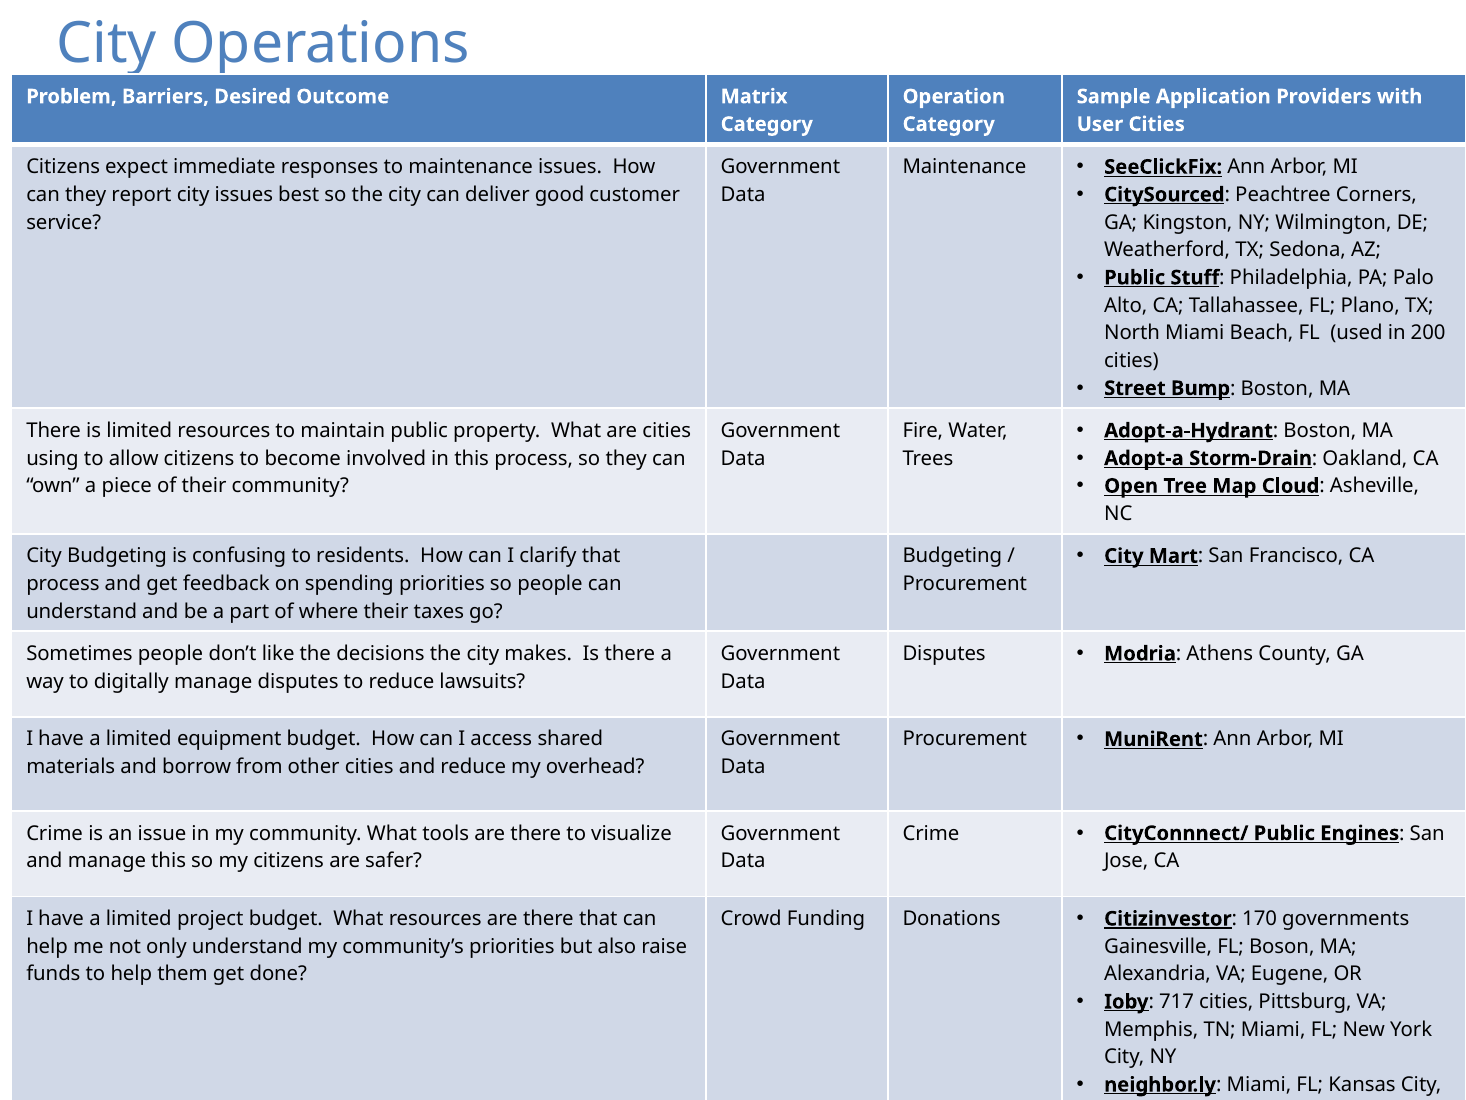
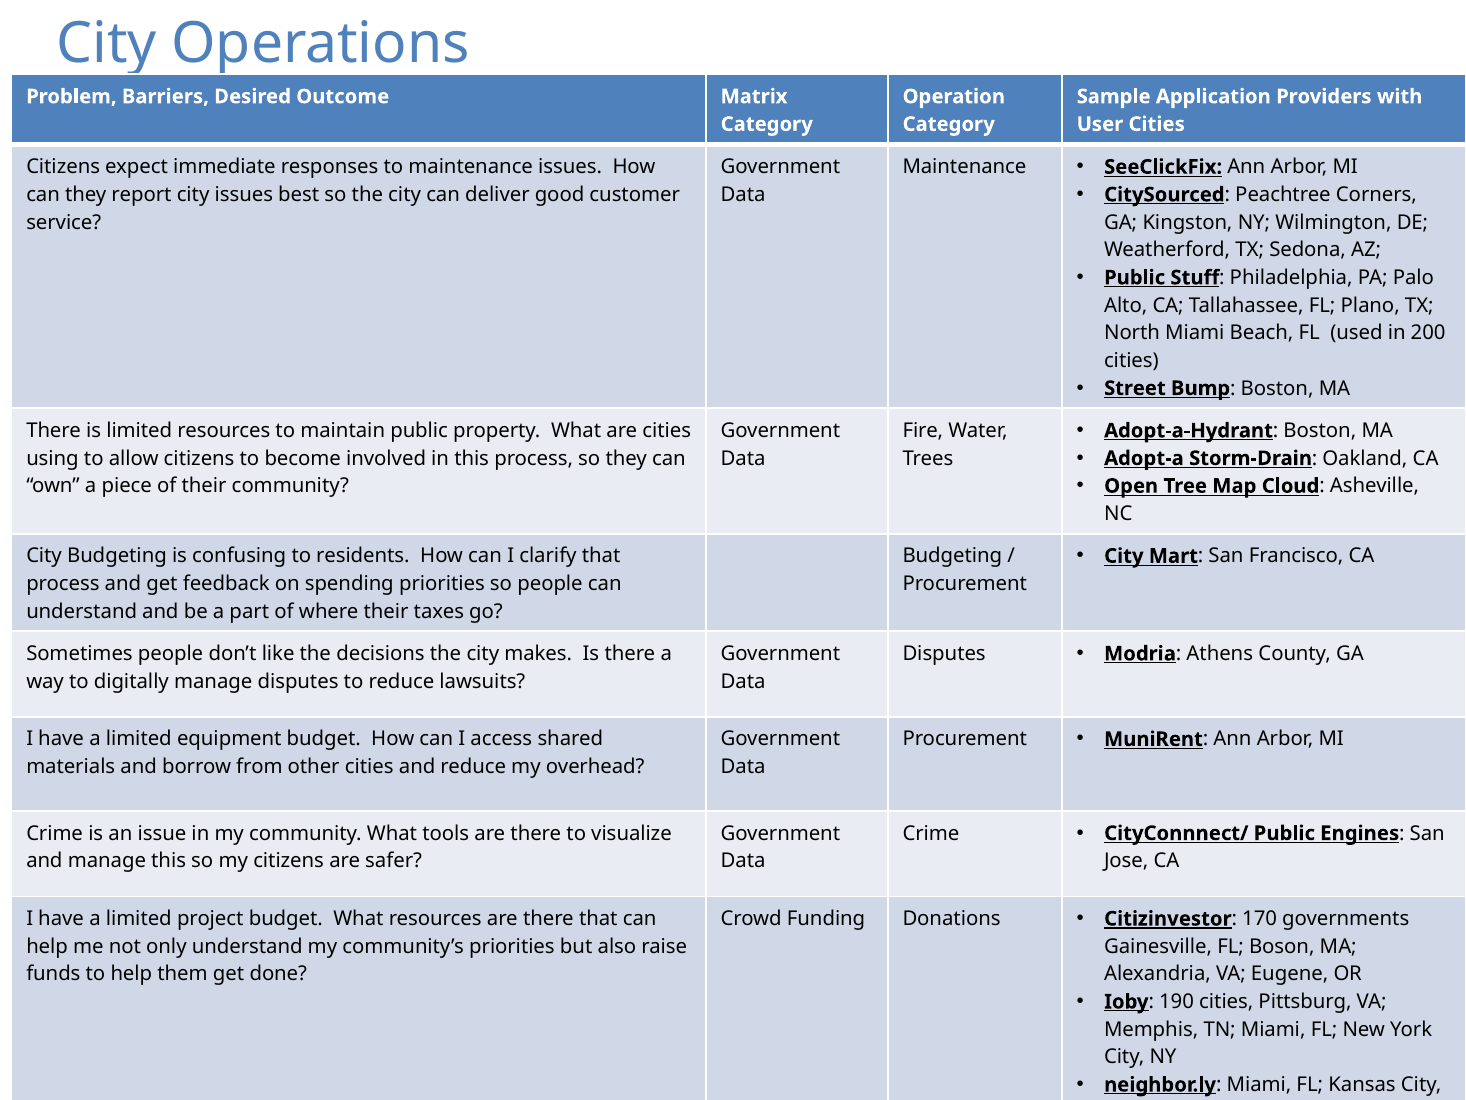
717: 717 -> 190
